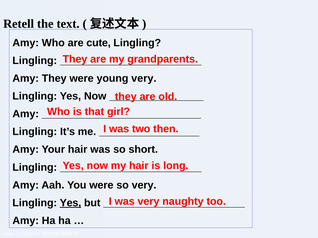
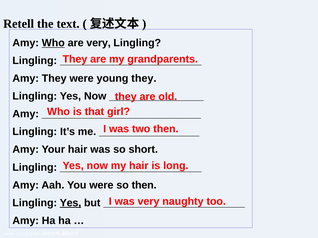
Who at (53, 43) underline: none -> present
are cute: cute -> very
young very: very -> they
so very: very -> then
